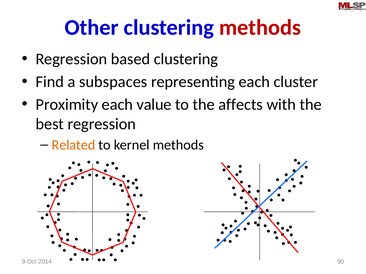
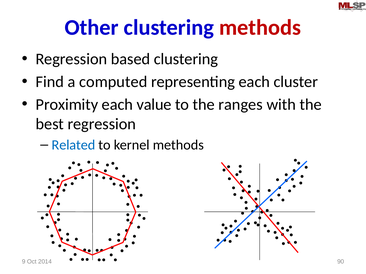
subspaces: subspaces -> computed
affects: affects -> ranges
Related colour: orange -> blue
